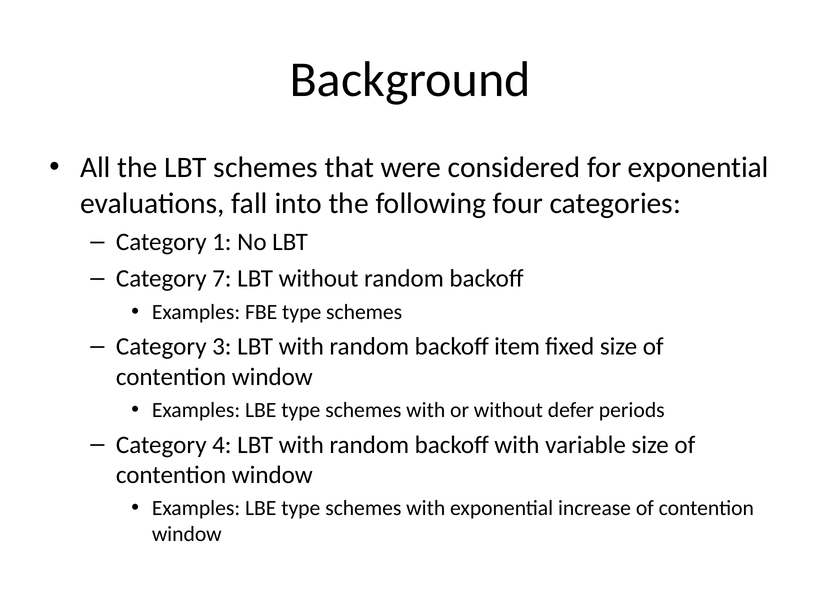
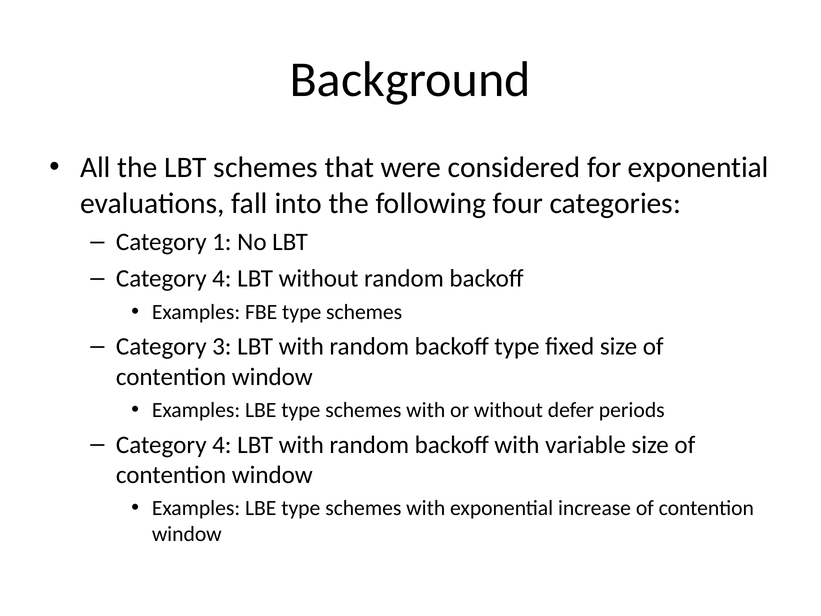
7 at (222, 279): 7 -> 4
backoff item: item -> type
